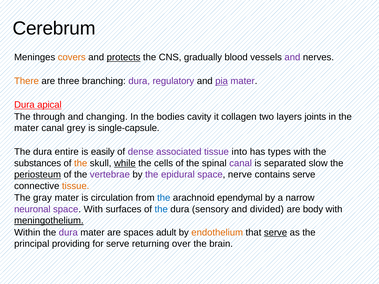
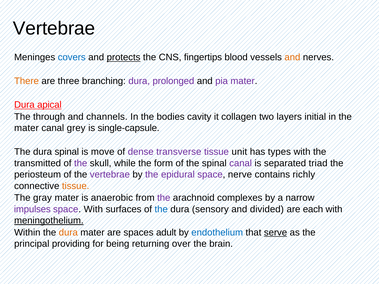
Cerebrum at (54, 28): Cerebrum -> Vertebrae
covers colour: orange -> blue
gradually: gradually -> fingertips
and at (292, 57) colour: purple -> orange
regulatory: regulatory -> prolonged
pia underline: present -> none
changing: changing -> channels
joints: joints -> initial
dura entire: entire -> spinal
easily: easily -> move
associated: associated -> transverse
into: into -> unit
substances: substances -> transmitted
the at (81, 163) colour: orange -> purple
while underline: present -> none
cells: cells -> form
slow: slow -> triad
periosteum underline: present -> none
contains serve: serve -> richly
circulation: circulation -> anaerobic
the at (164, 198) colour: blue -> purple
ependymal: ependymal -> complexes
neuronal: neuronal -> impulses
body: body -> each
dura at (68, 233) colour: purple -> orange
endothelium colour: orange -> blue
for serve: serve -> being
